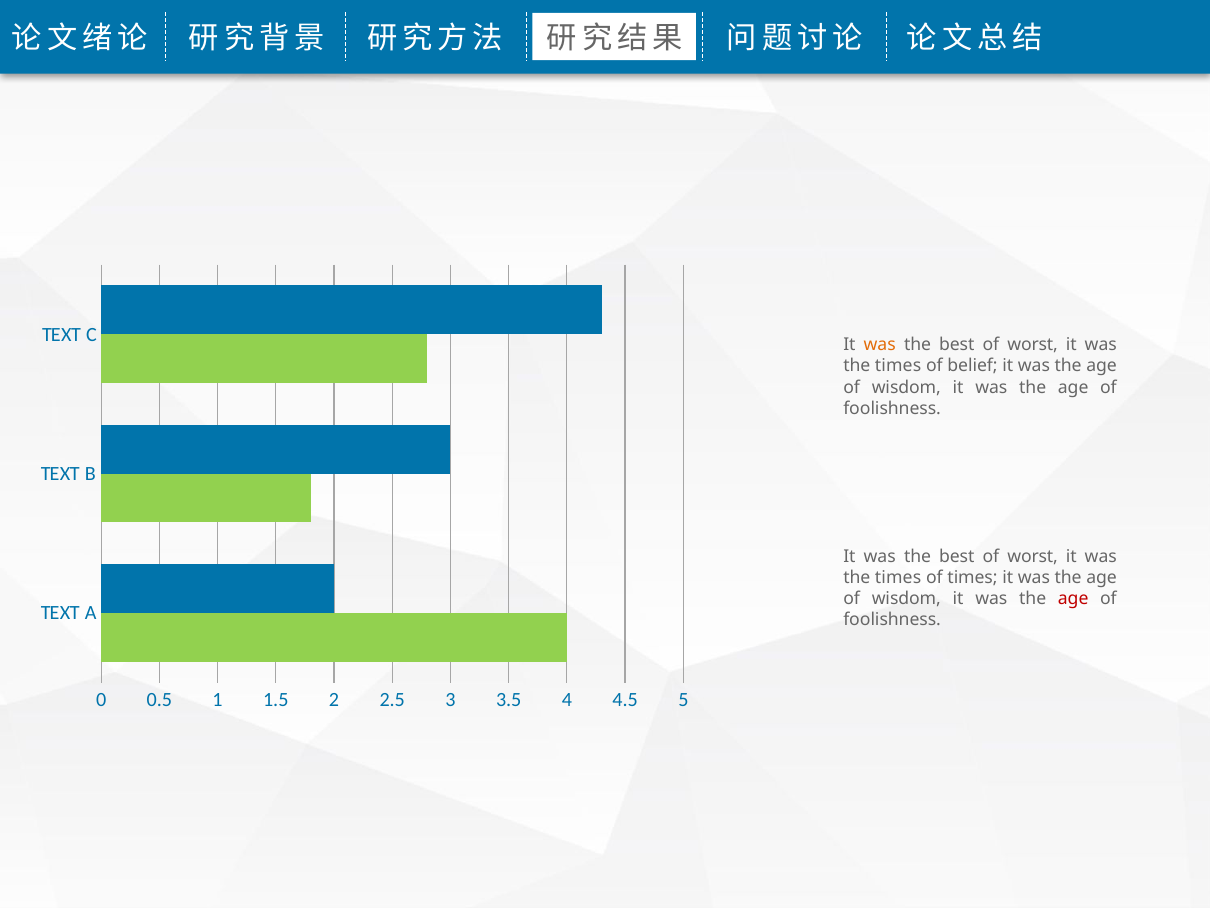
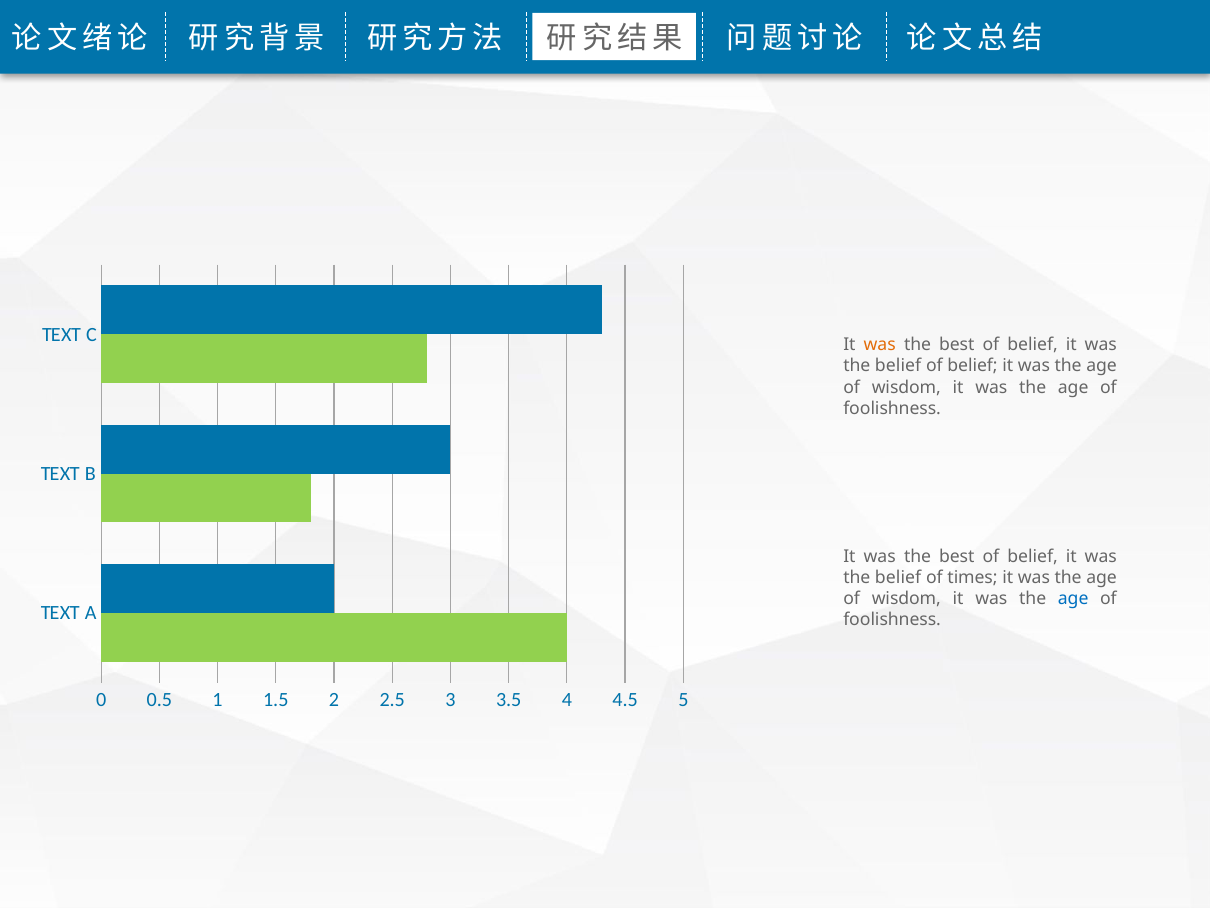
worst at (1033, 345): worst -> belief
times at (898, 366): times -> belief
worst at (1033, 556): worst -> belief
times at (898, 577): times -> belief
age at (1073, 598) colour: red -> blue
